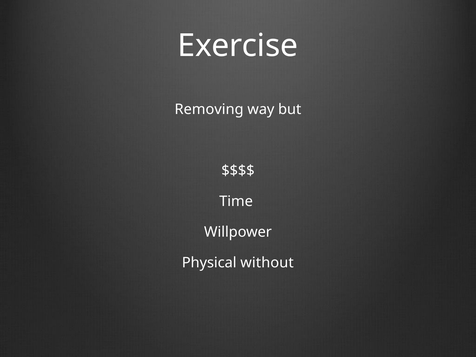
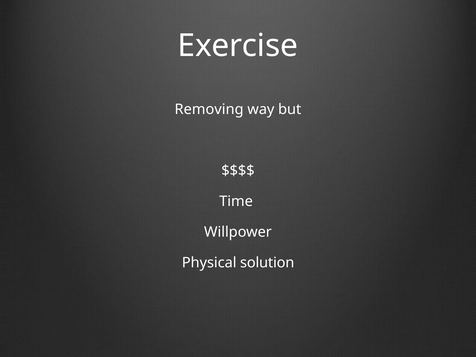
without: without -> solution
